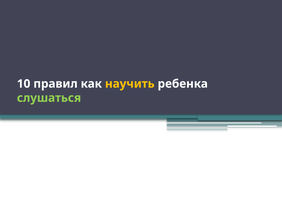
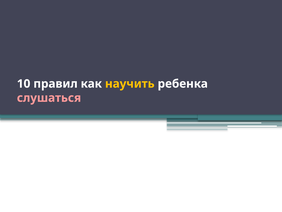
слушаться colour: light green -> pink
